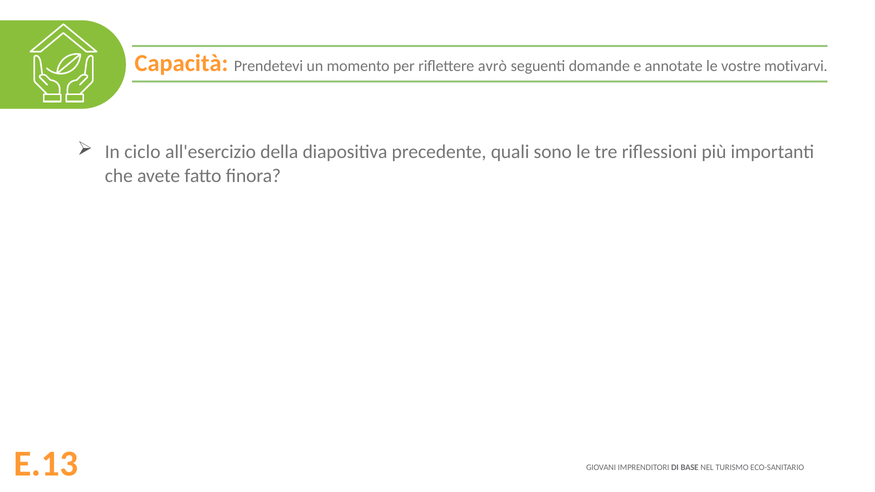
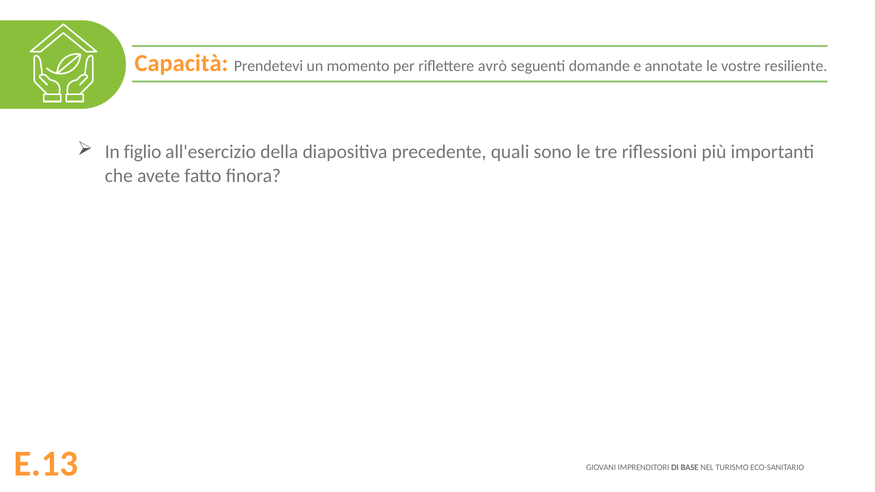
motivarvi: motivarvi -> resiliente
ciclo: ciclo -> figlio
